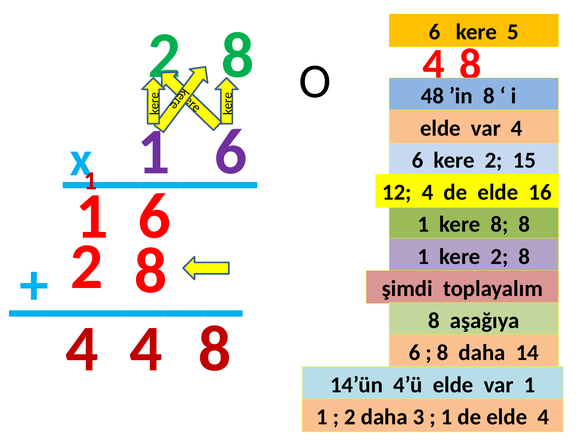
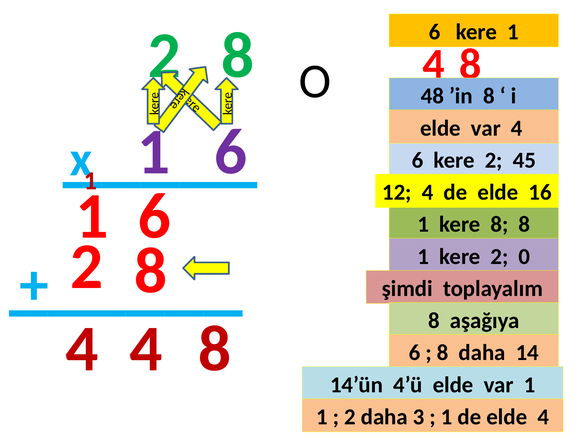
kere 5: 5 -> 1
15: 15 -> 45
2 8: 8 -> 0
